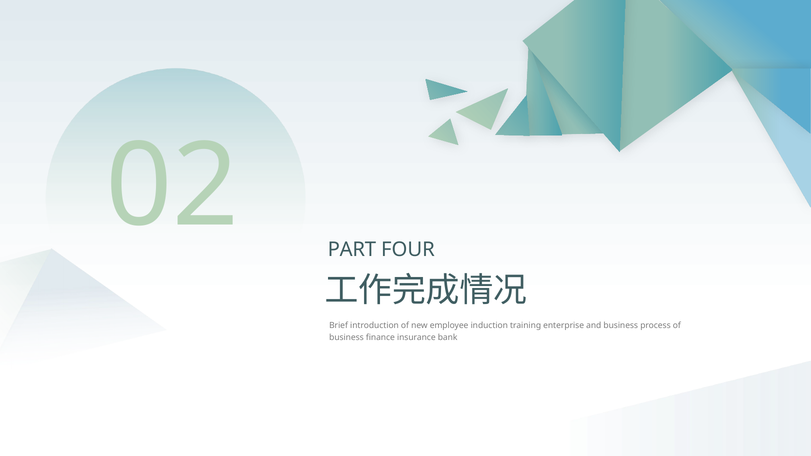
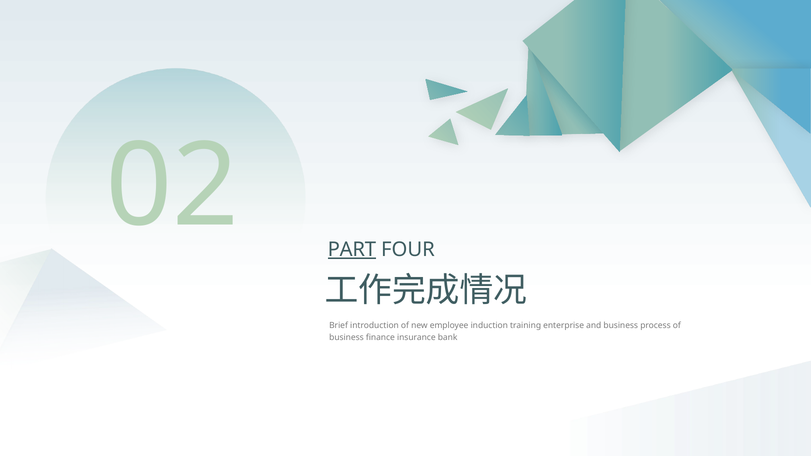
PART underline: none -> present
